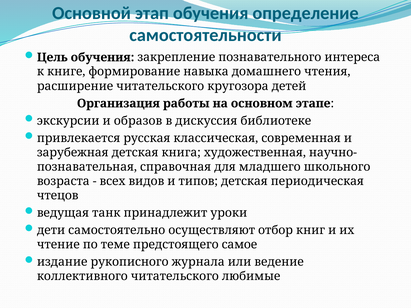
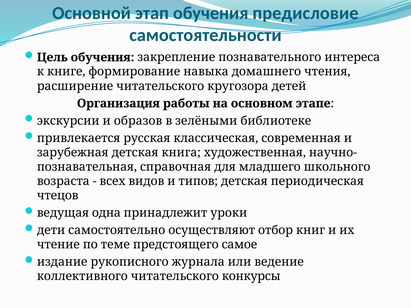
определение: определение -> предисловие
дискуссия: дискуссия -> зелёными
танк: танк -> одна
любимые: любимые -> конкурсы
